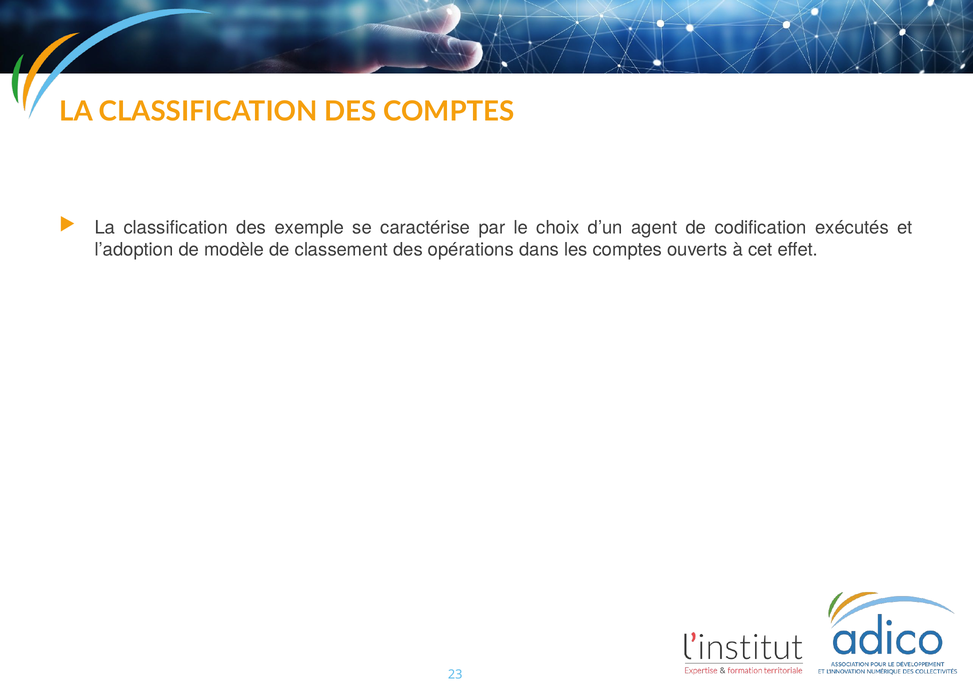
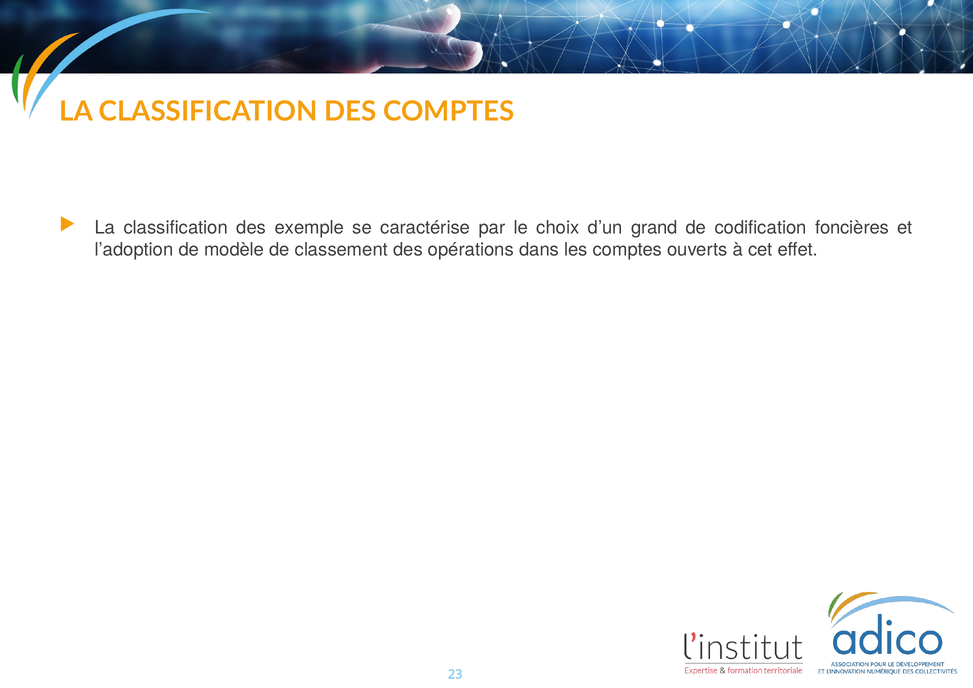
agent: agent -> grand
exécutés: exécutés -> foncières
